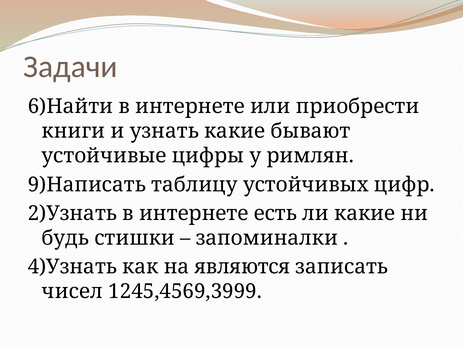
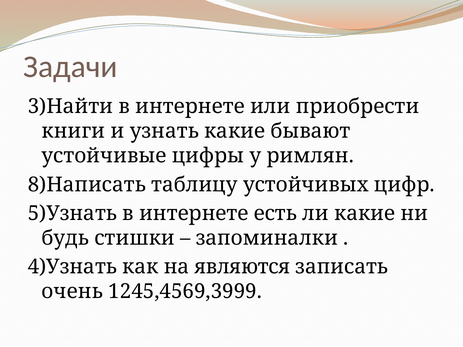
6)Найти: 6)Найти -> 3)Найти
9)Написать: 9)Написать -> 8)Написать
2)Узнать: 2)Узнать -> 5)Узнать
чисел: чисел -> очень
